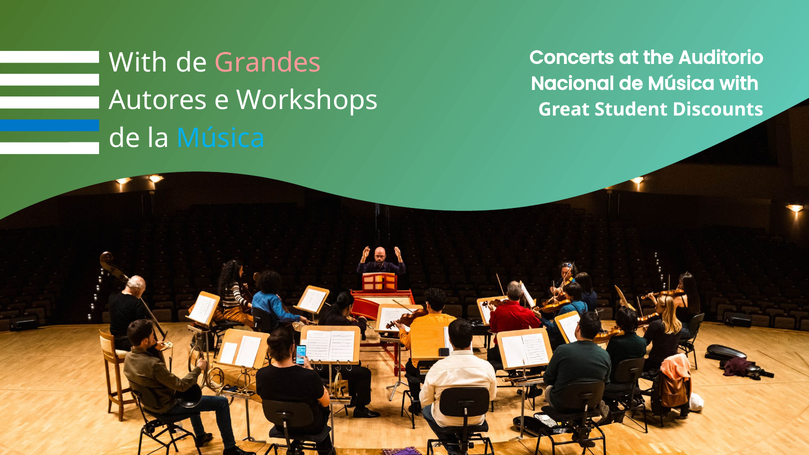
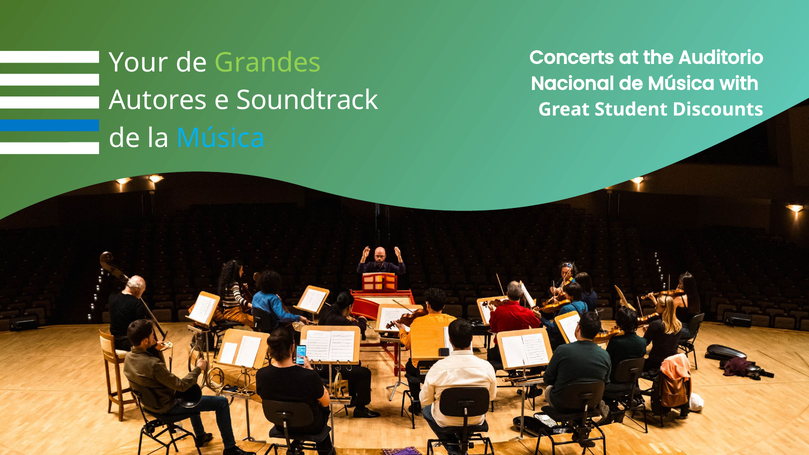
With at (138, 63): With -> Your
Grandes colour: pink -> light green
Workshops: Workshops -> Soundtrack
